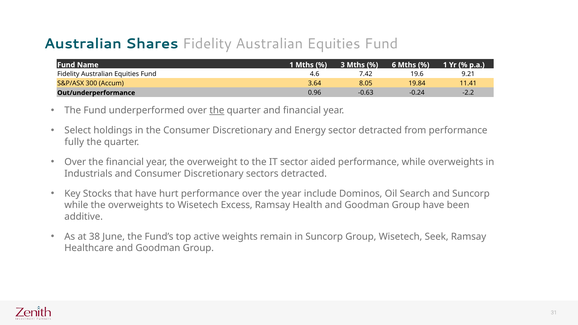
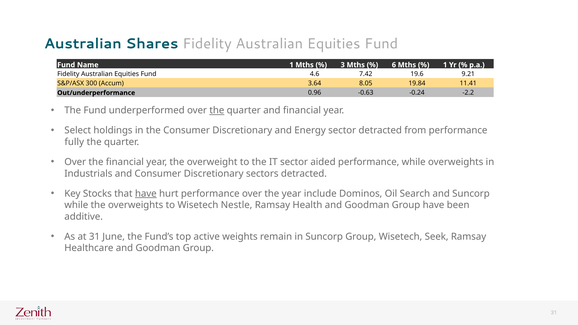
have at (146, 194) underline: none -> present
Excess: Excess -> Nestle
at 38: 38 -> 31
